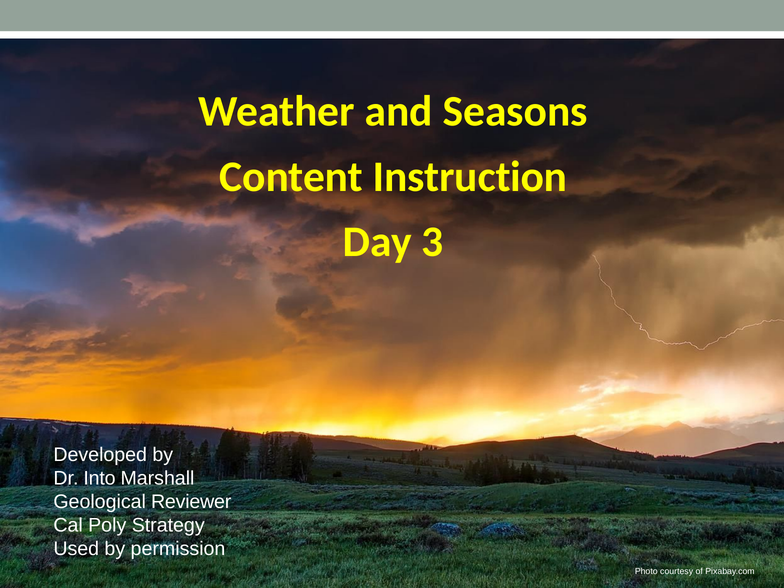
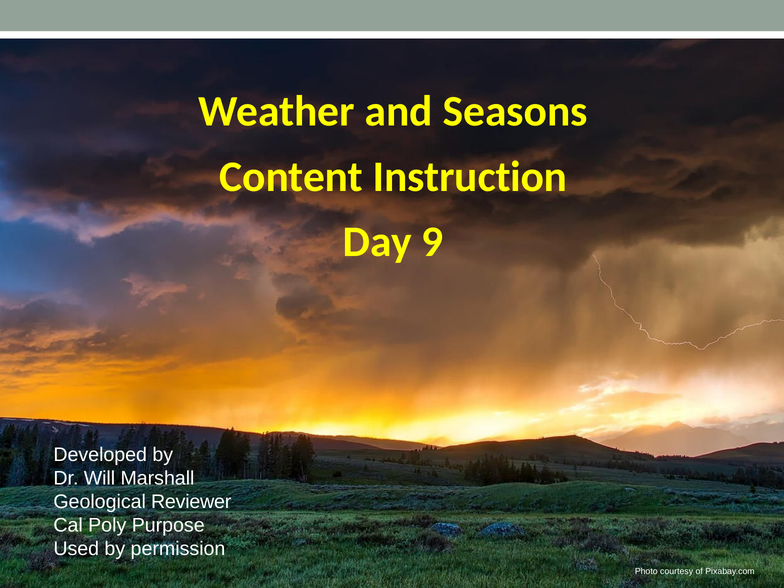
3: 3 -> 9
Into: Into -> Will
Strategy: Strategy -> Purpose
